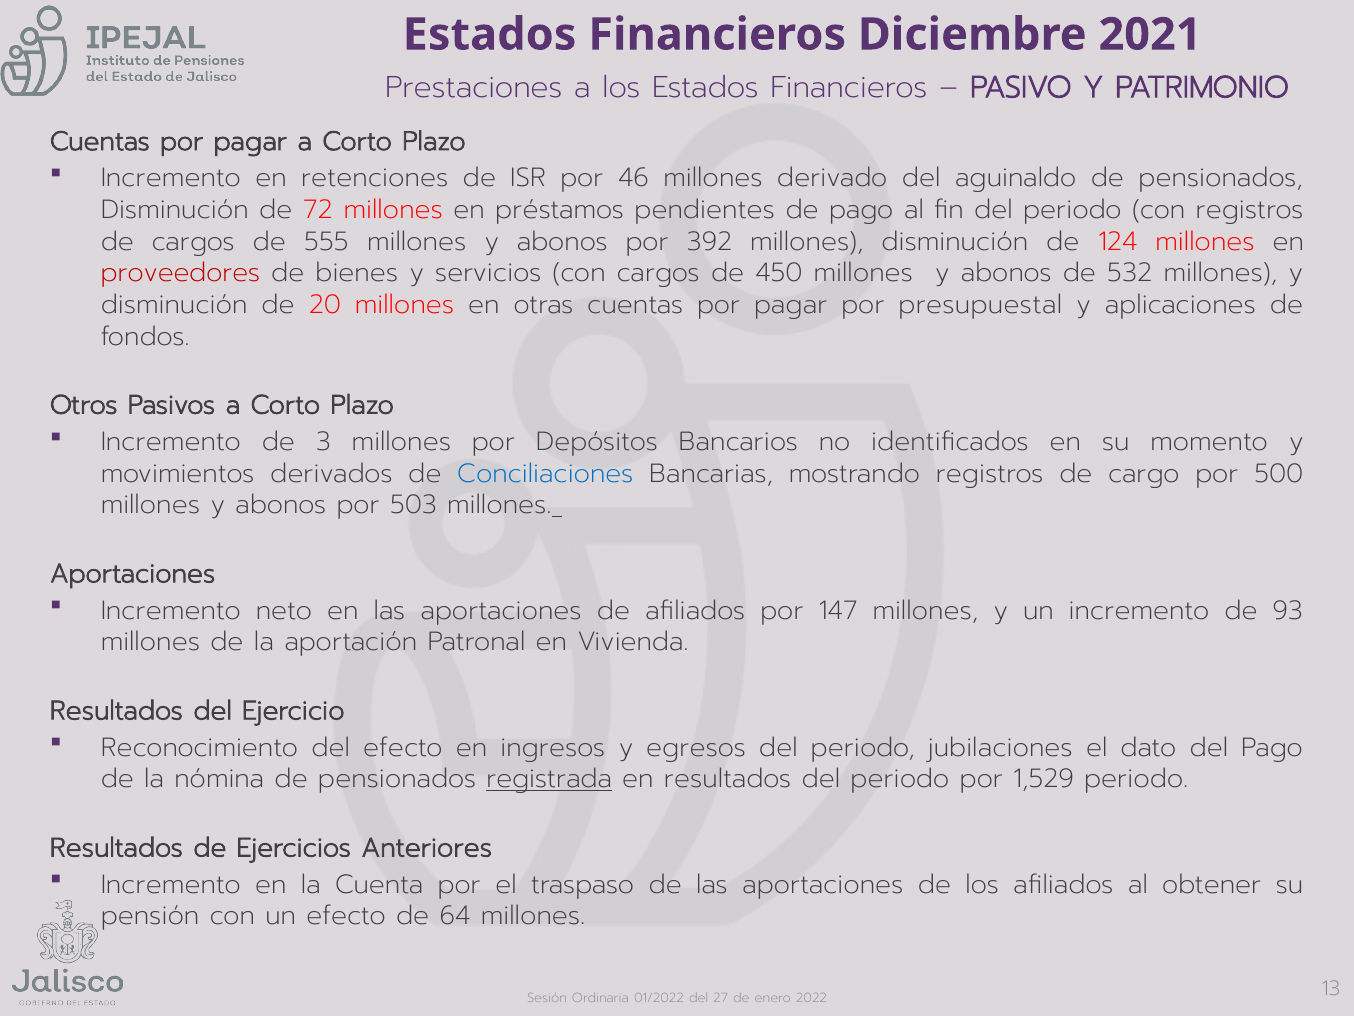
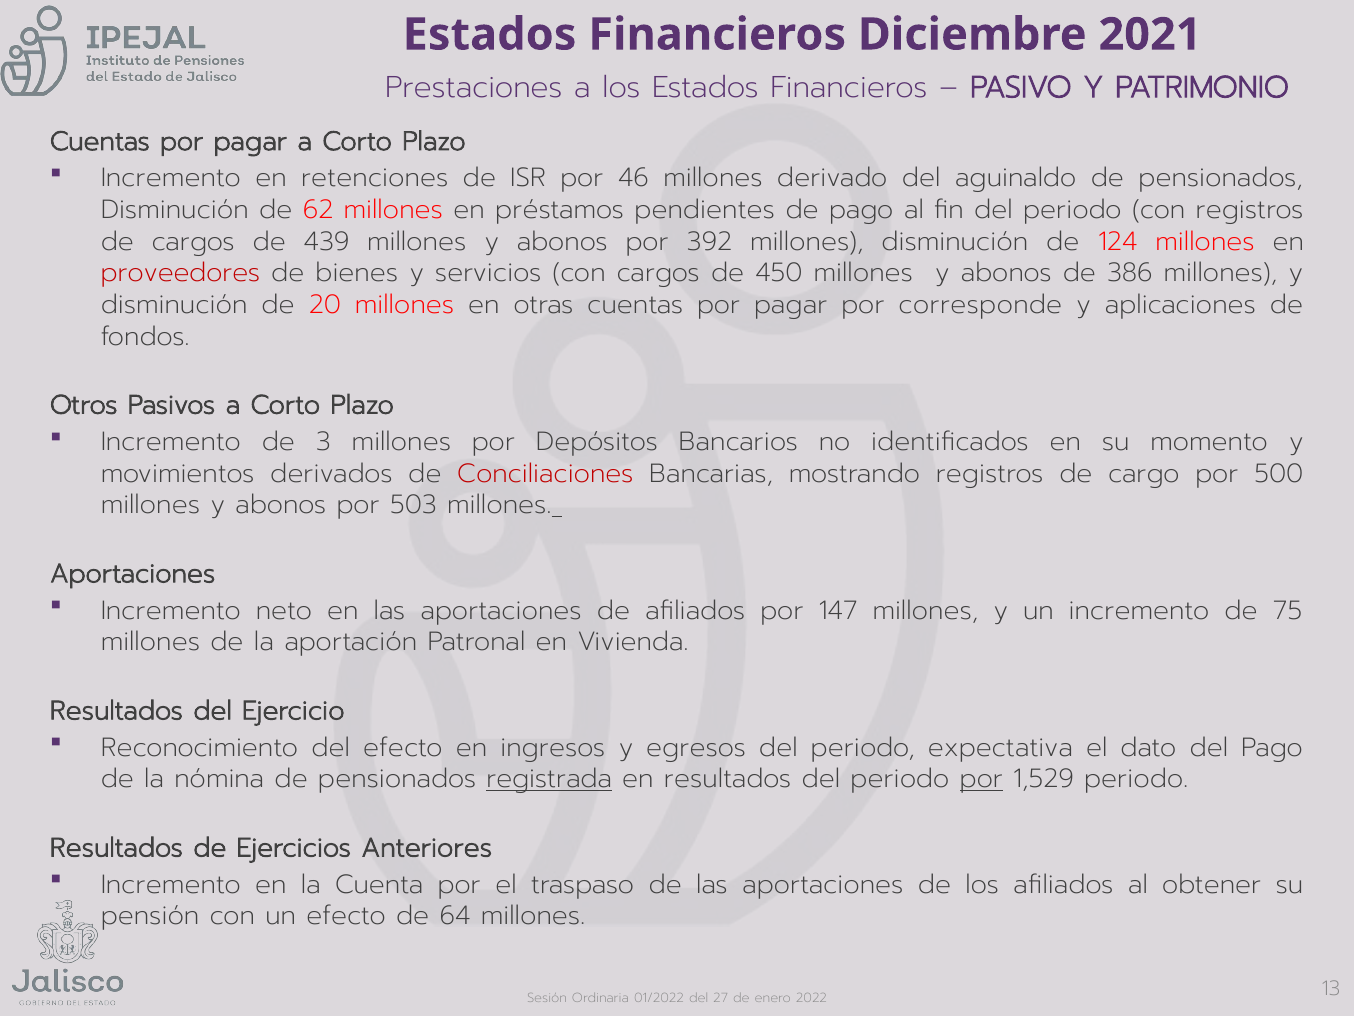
72: 72 -> 62
555: 555 -> 439
532: 532 -> 386
presupuestal: presupuestal -> corresponde
Conciliaciones colour: blue -> red
93: 93 -> 75
jubilaciones: jubilaciones -> expectativa
por at (981, 779) underline: none -> present
